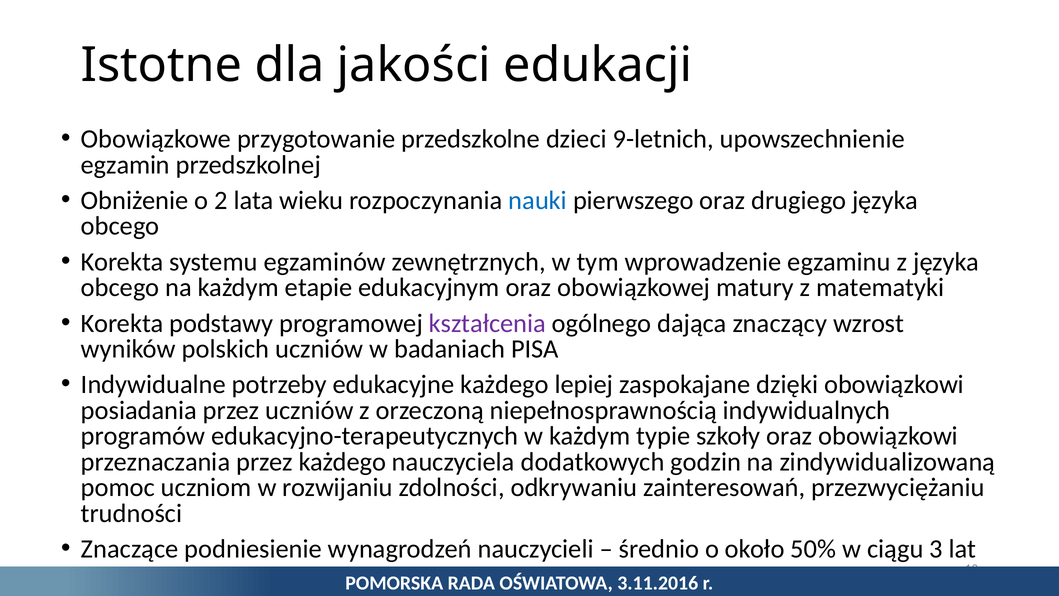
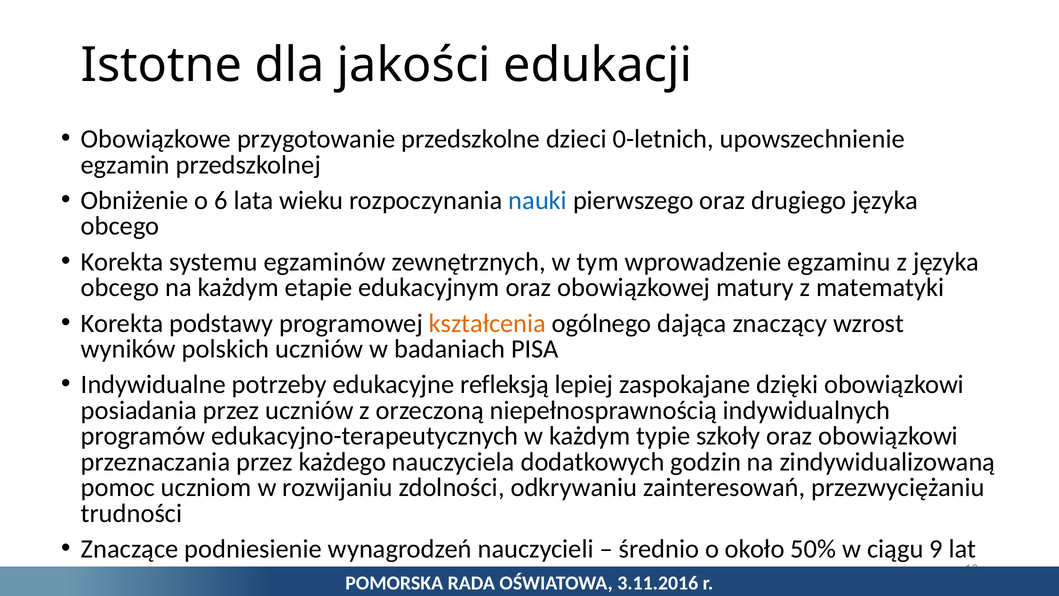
9-letnich: 9-letnich -> 0-letnich
2: 2 -> 6
kształcenia colour: purple -> orange
edukacyjne każdego: każdego -> refleksją
3: 3 -> 9
